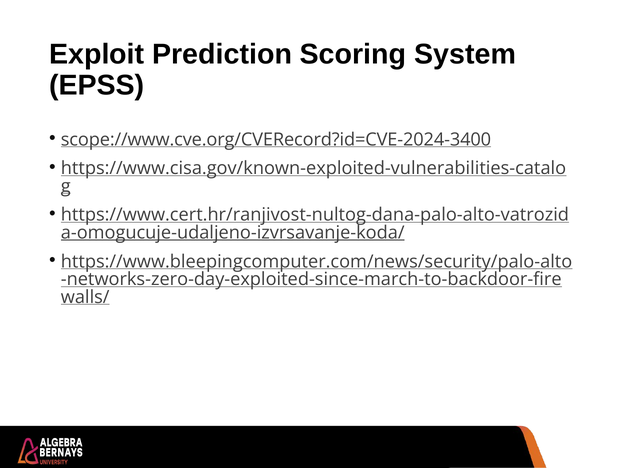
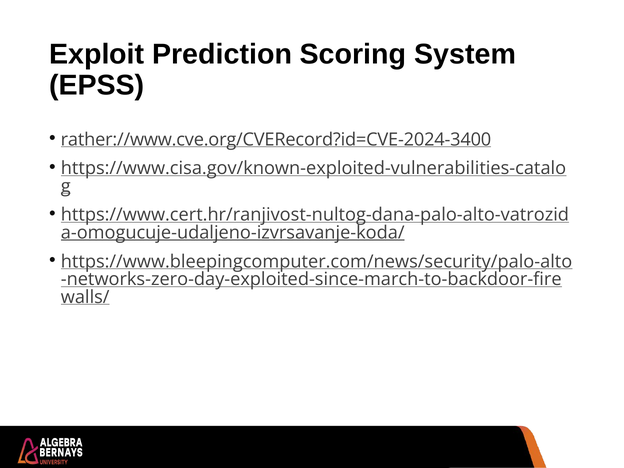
scope://www.cve.org/CVERecord?id=CVE-2024-3400: scope://www.cve.org/CVERecord?id=CVE-2024-3400 -> rather://www.cve.org/CVERecord?id=CVE-2024-3400
